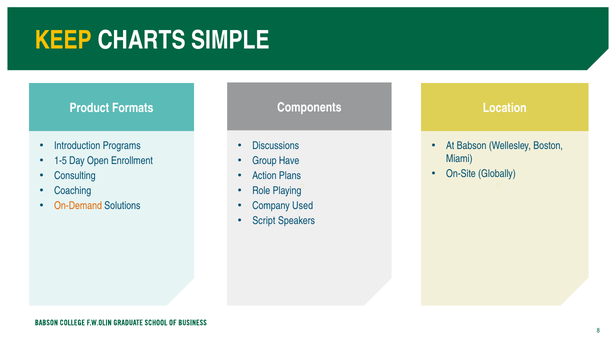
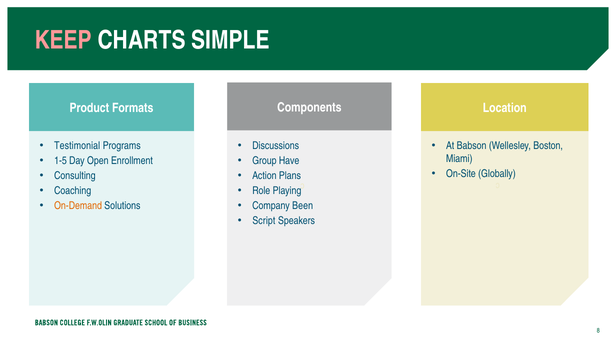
KEEP colour: yellow -> pink
Introduction: Introduction -> Testimonial
Used: Used -> Been
